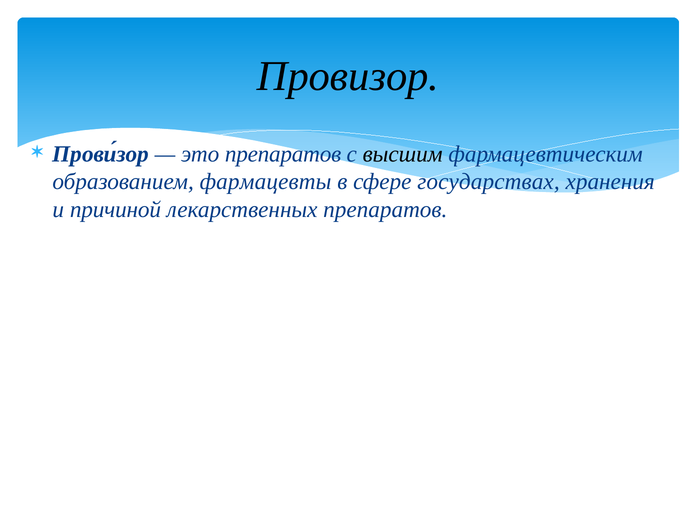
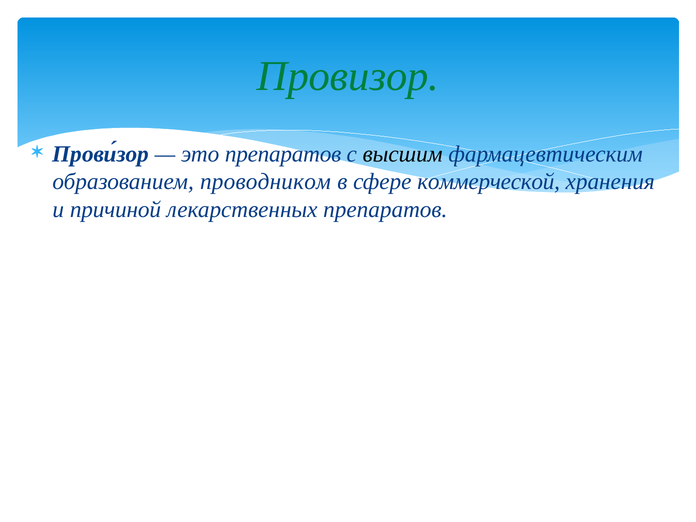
Провизор colour: black -> green
фармацевты: фармацевты -> проводником
государствах: государствах -> коммерческой
